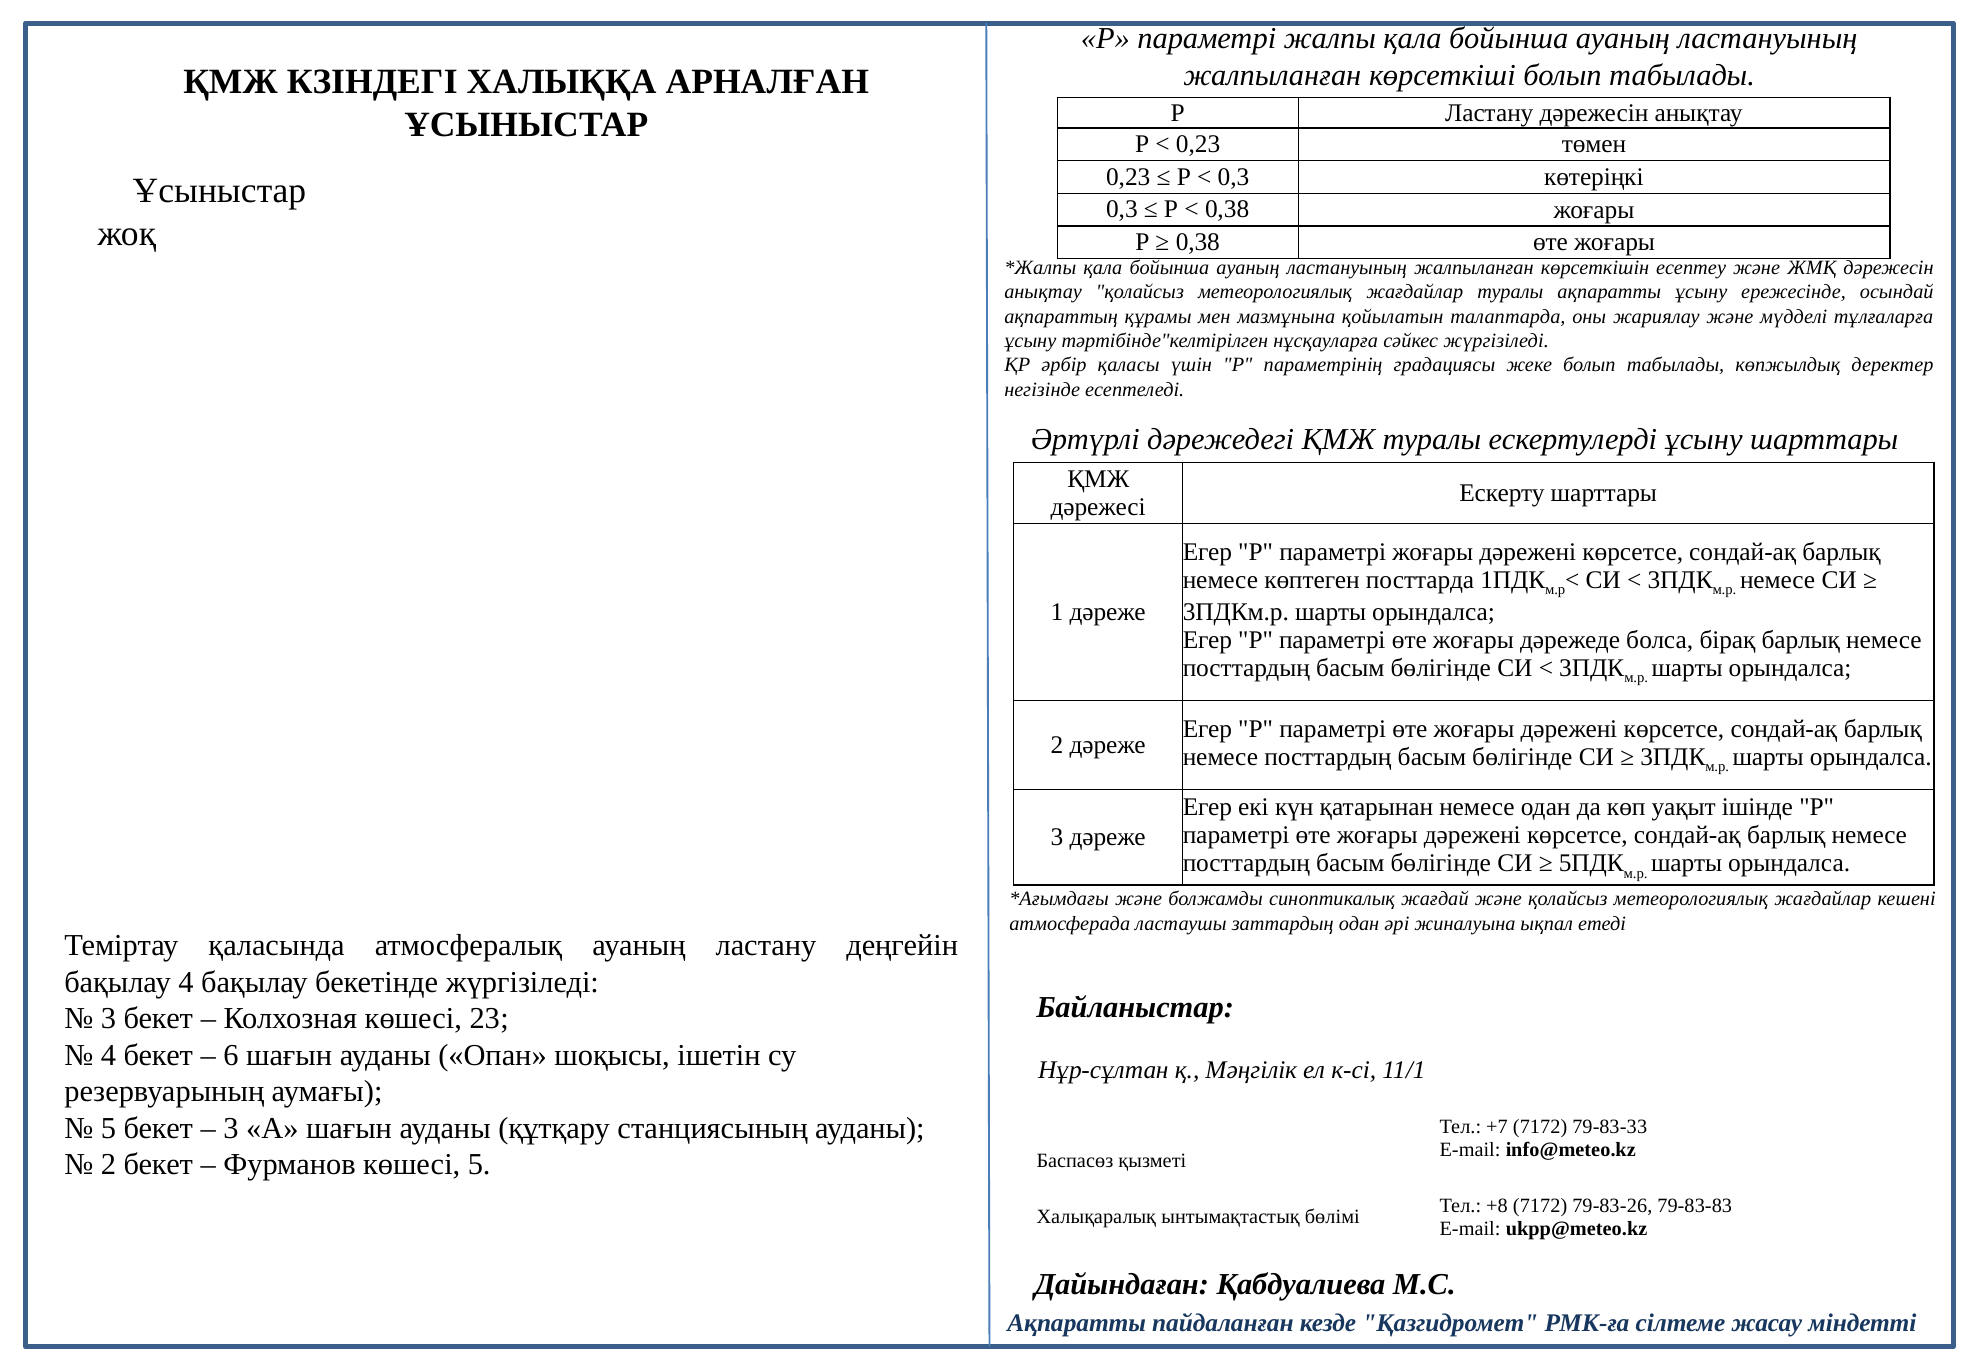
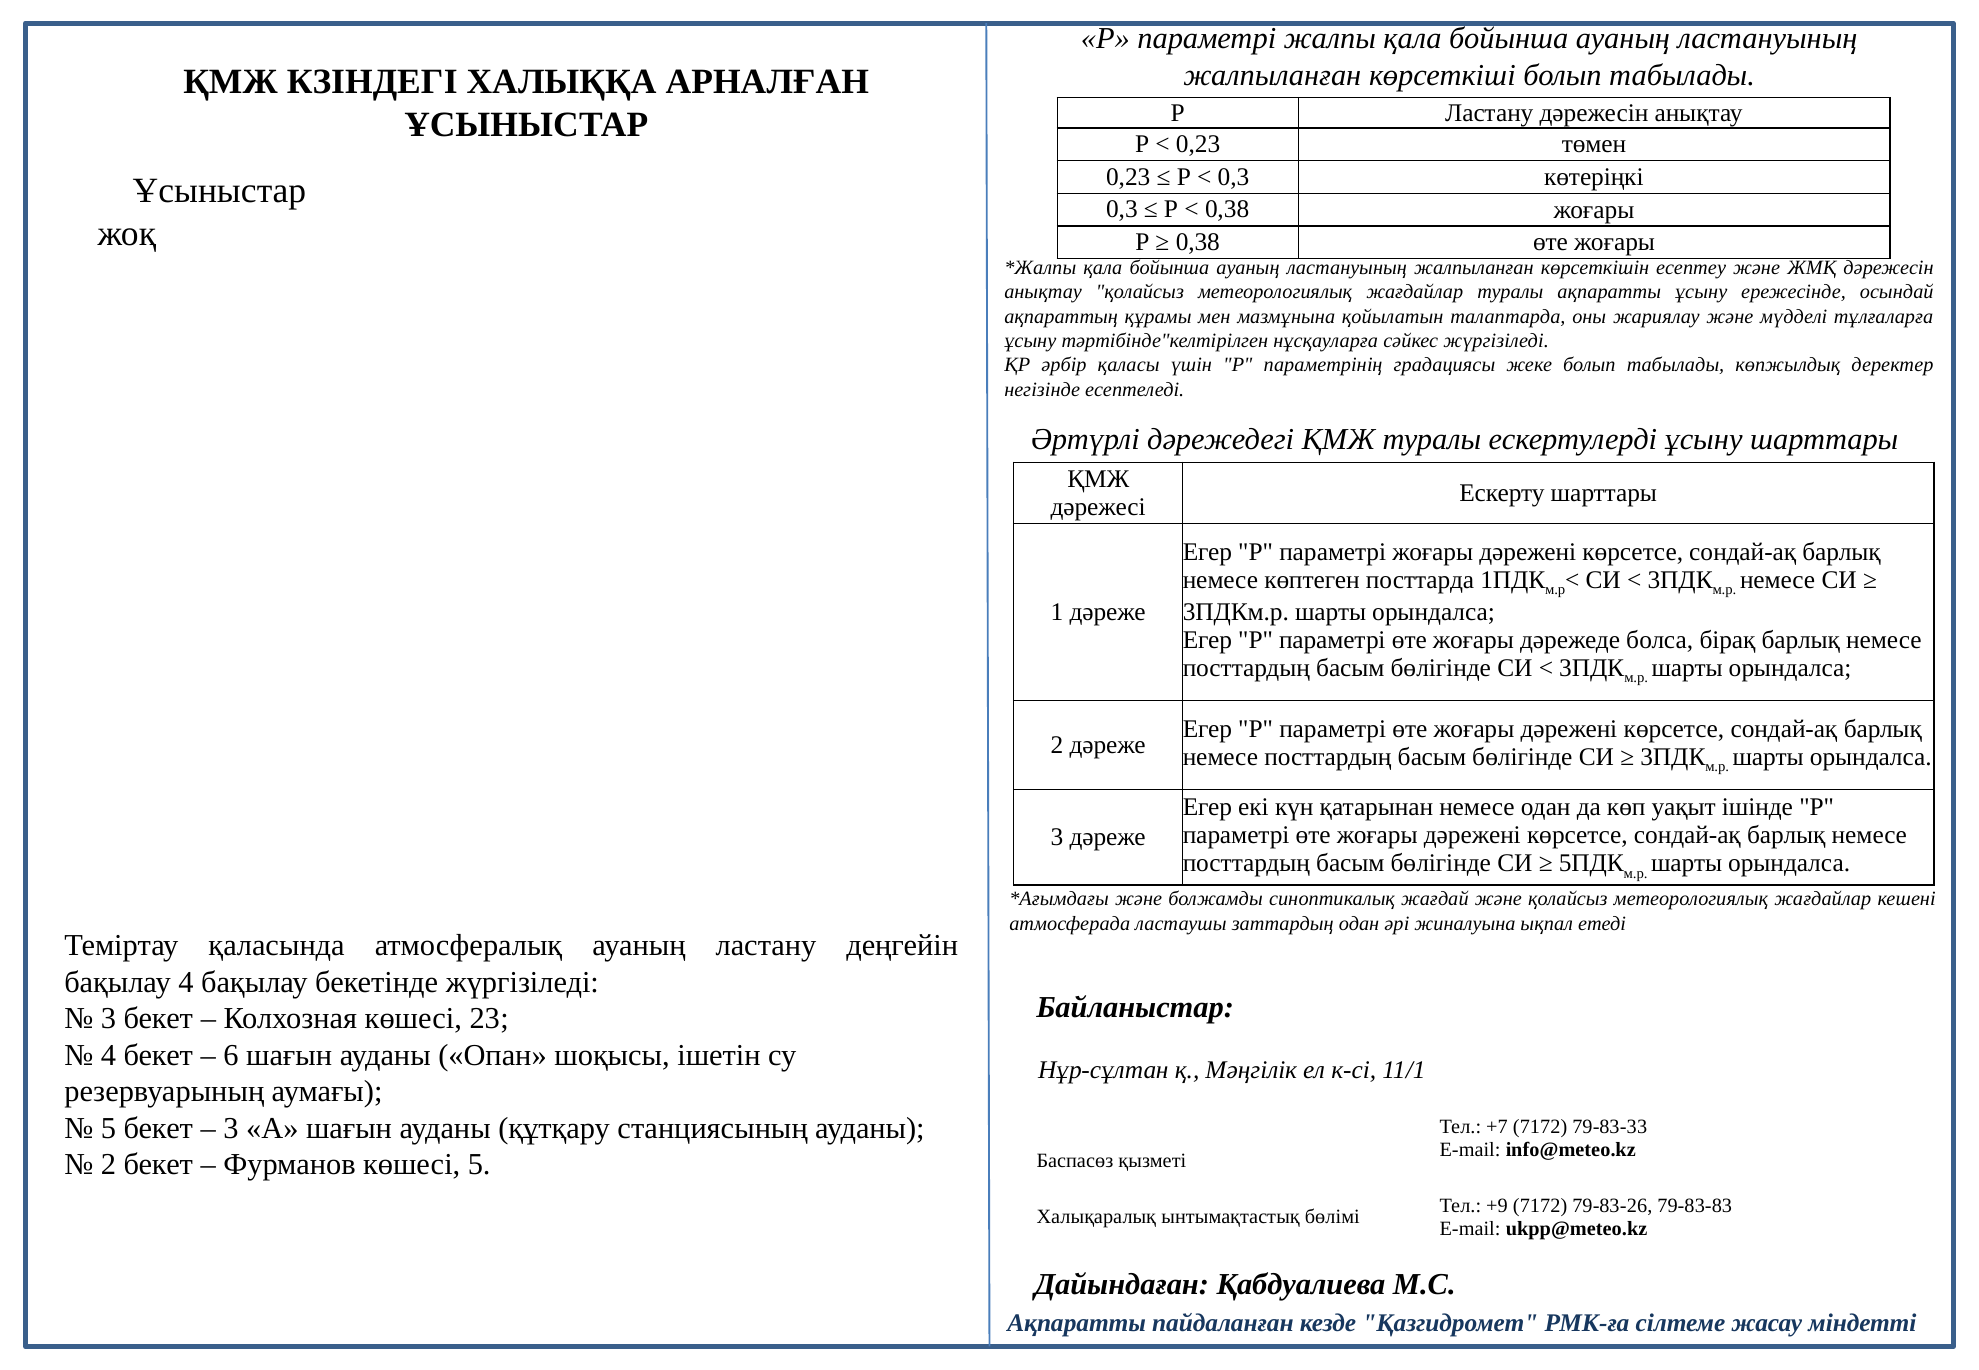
+8: +8 -> +9
